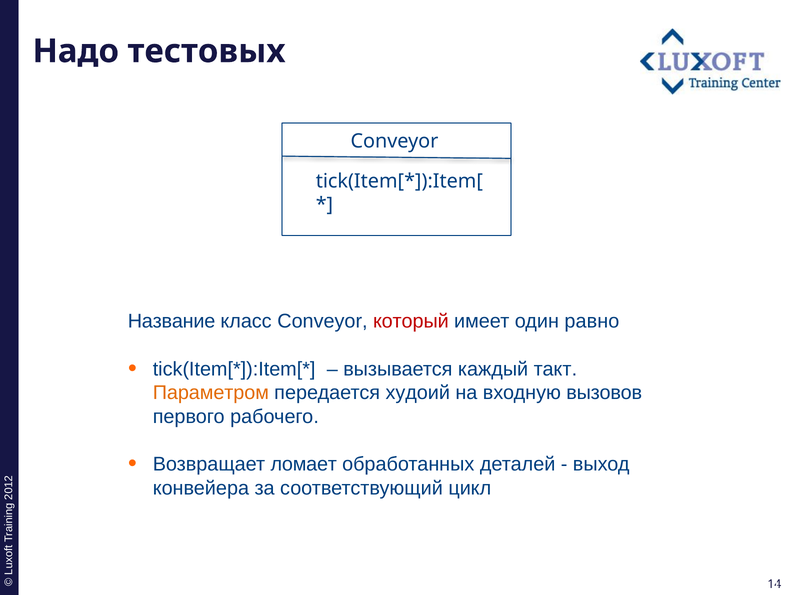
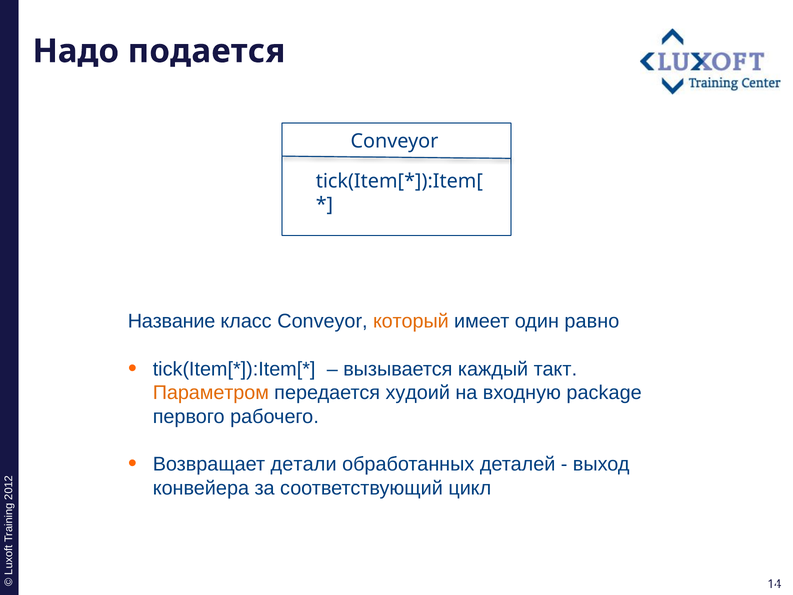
тестовых: тестовых -> подается
который colour: red -> orange
вызовов: вызовов -> package
ломает: ломает -> детали
